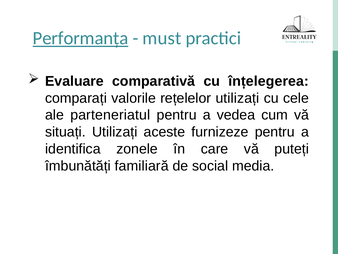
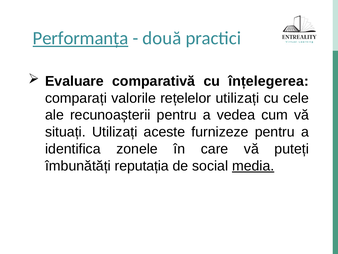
must: must -> două
parteneriatul: parteneriatul -> recunoașterii
familiară: familiară -> reputația
media underline: none -> present
